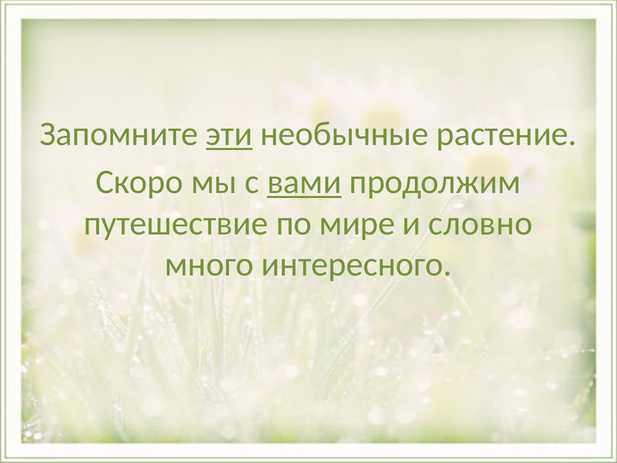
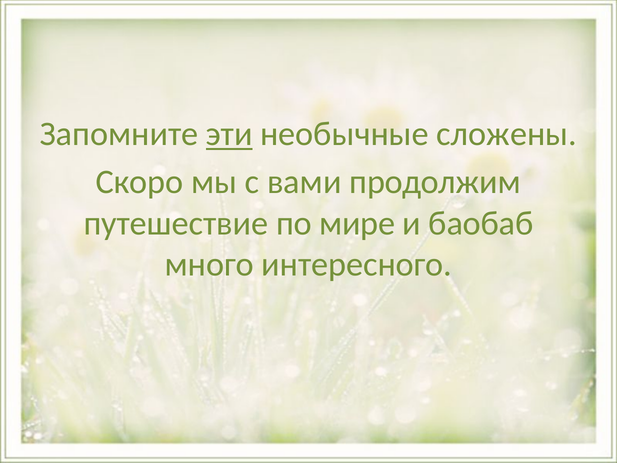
растение: растение -> сложены
вами underline: present -> none
словно: словно -> баобаб
